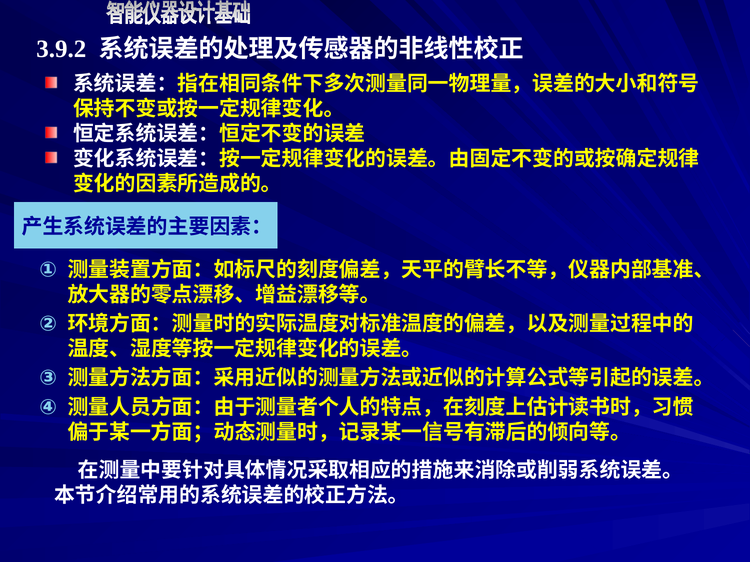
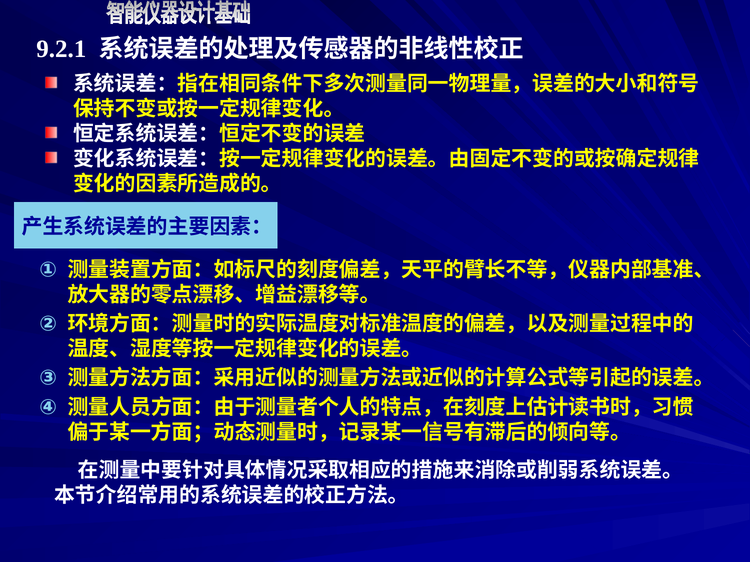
3.9.2: 3.9.2 -> 9.2.1
